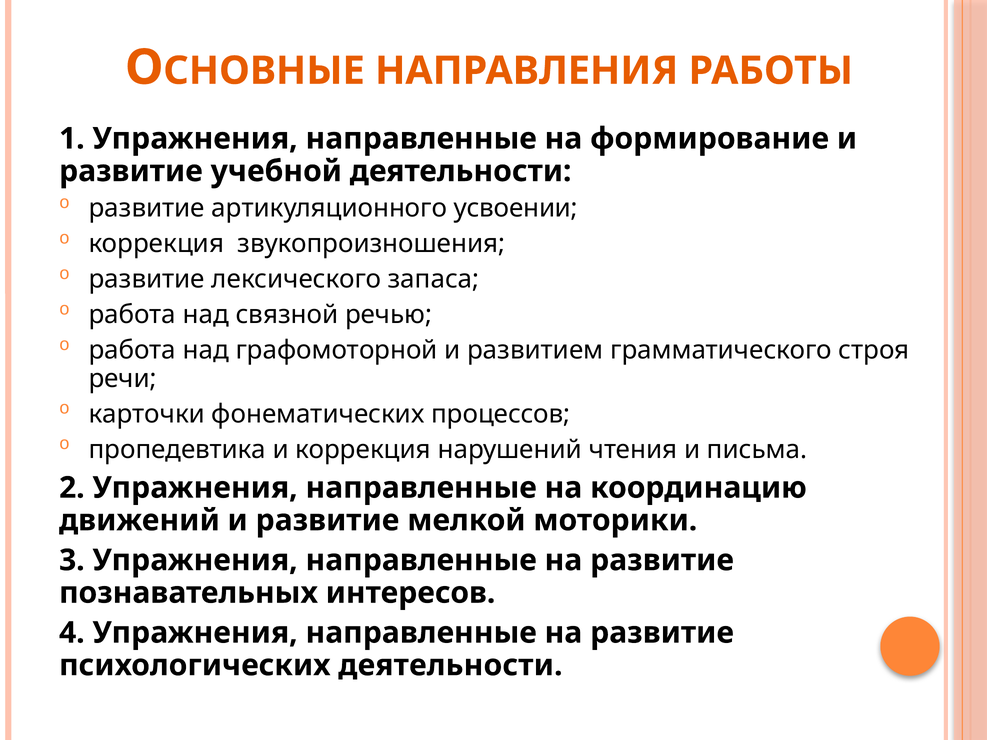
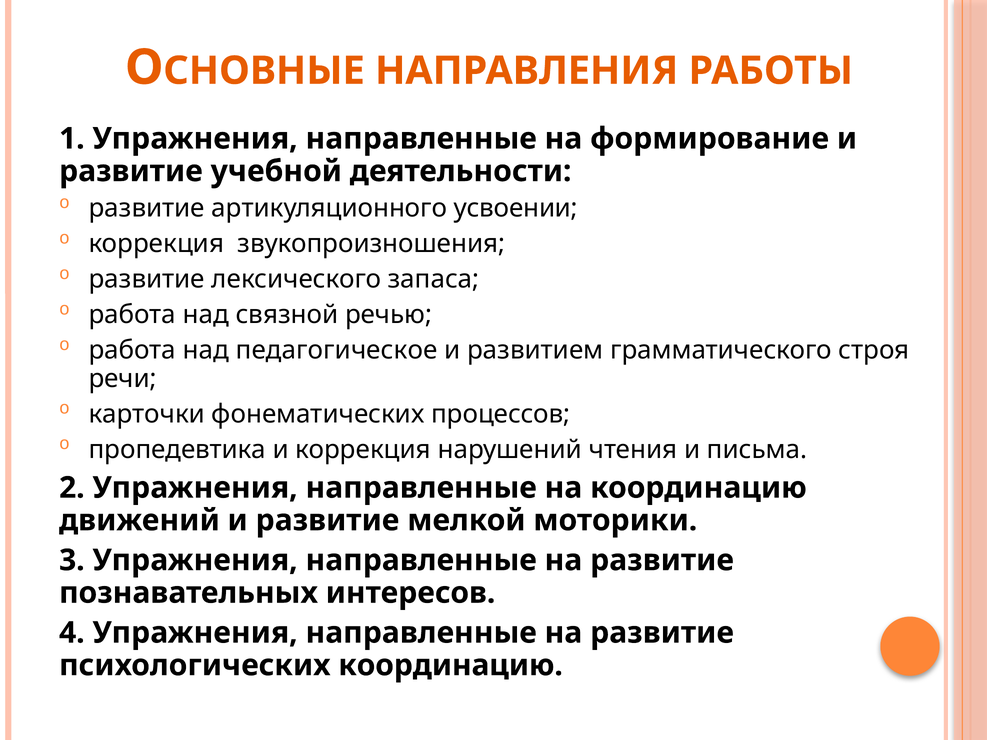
графомоторной: графомоторной -> педагогическое
психологических деятельности: деятельности -> координацию
